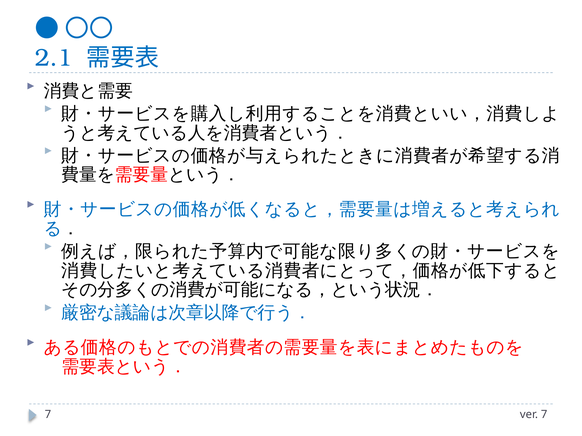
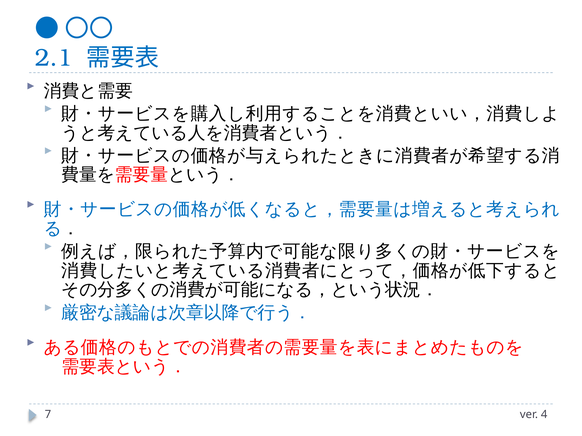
ver 7: 7 -> 4
